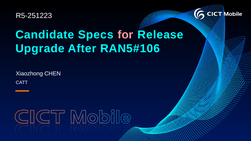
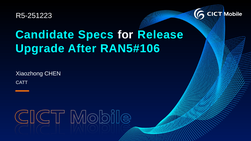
for colour: pink -> white
